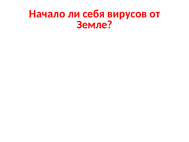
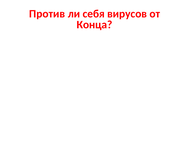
Начало: Начало -> Против
Земле: Земле -> Конца
